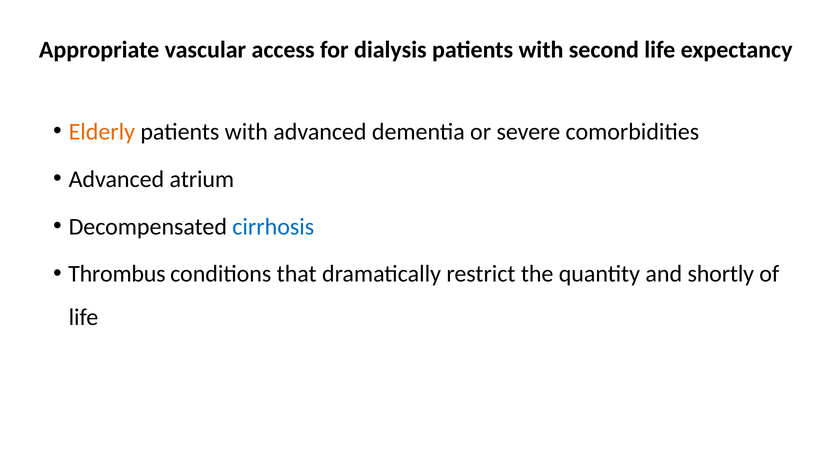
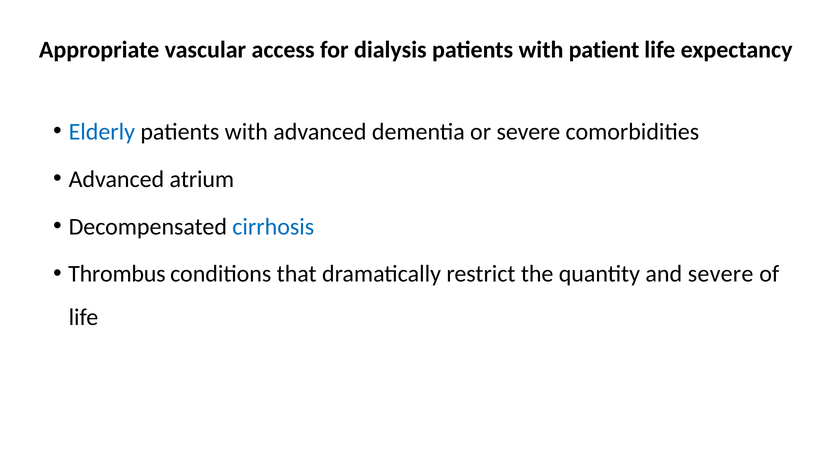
second: second -> patient
Elderly colour: orange -> blue
and shortly: shortly -> severe
